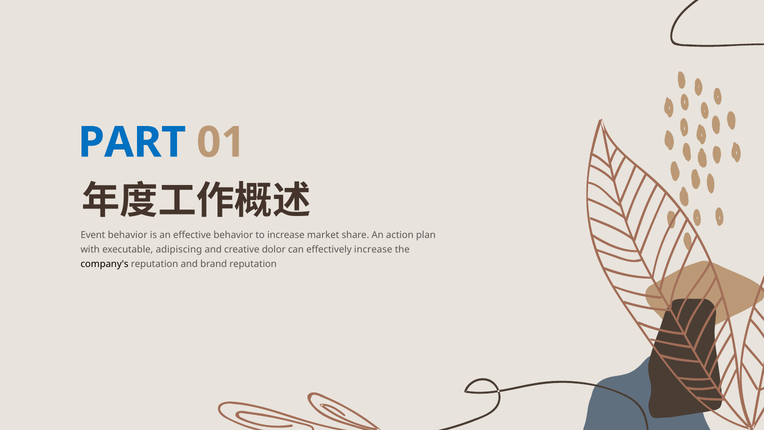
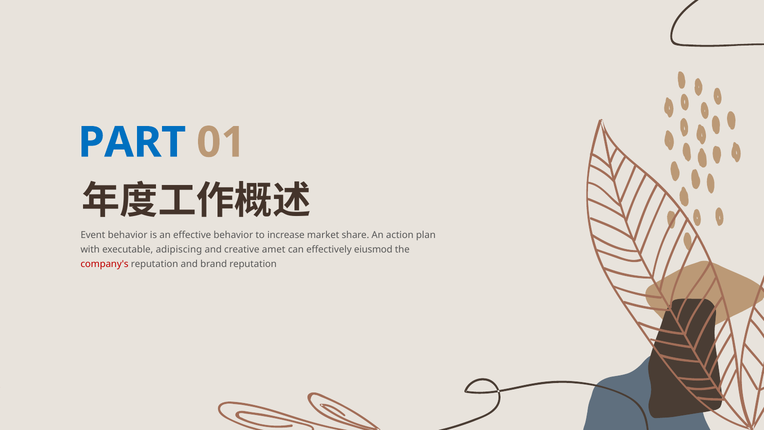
dolor: dolor -> amet
effectively increase: increase -> eiusmod
company's colour: black -> red
